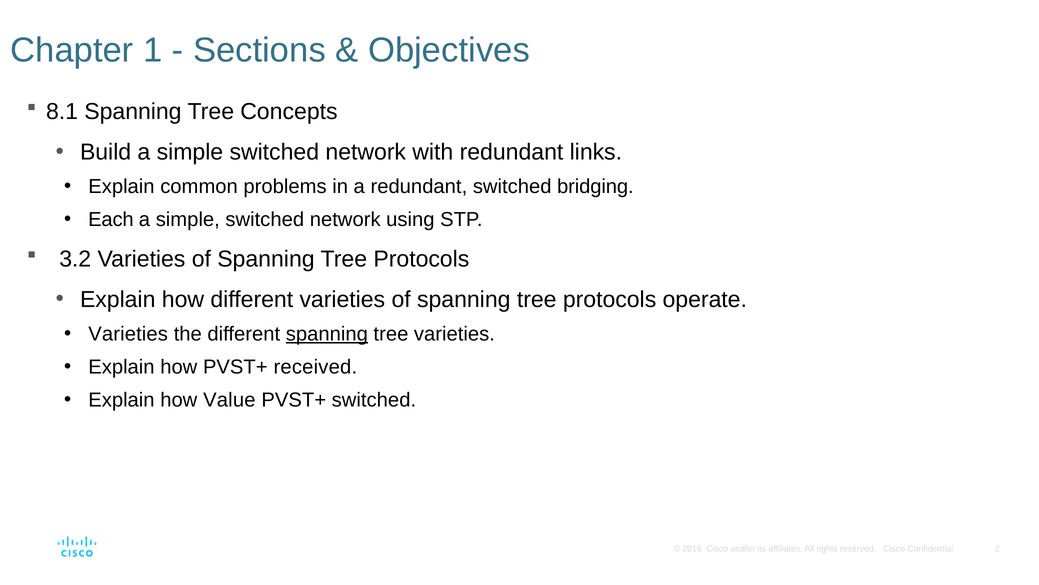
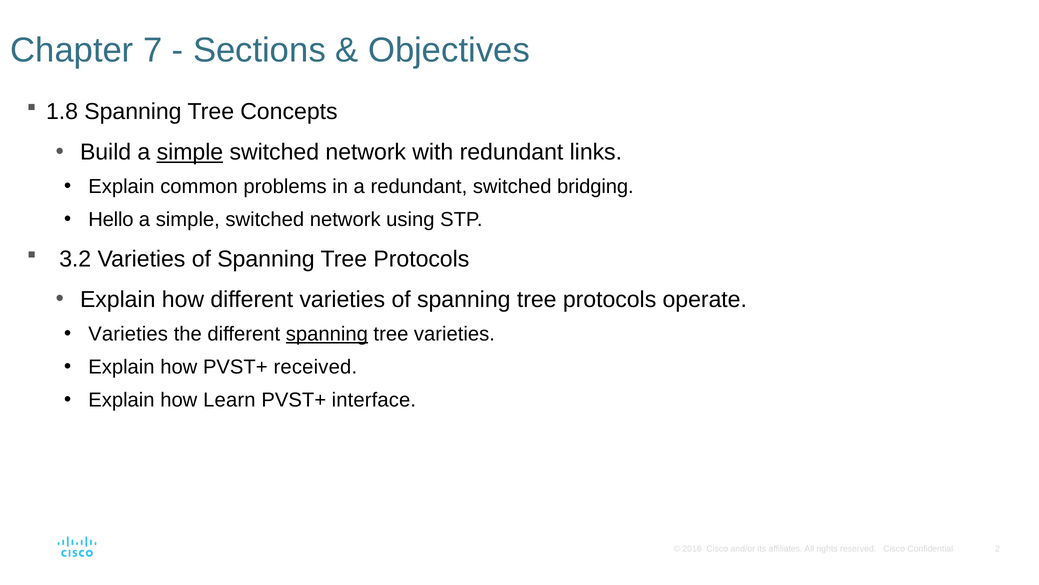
1: 1 -> 7
8.1: 8.1 -> 1.8
simple at (190, 152) underline: none -> present
Each: Each -> Hello
Value: Value -> Learn
PVST+ switched: switched -> interface
